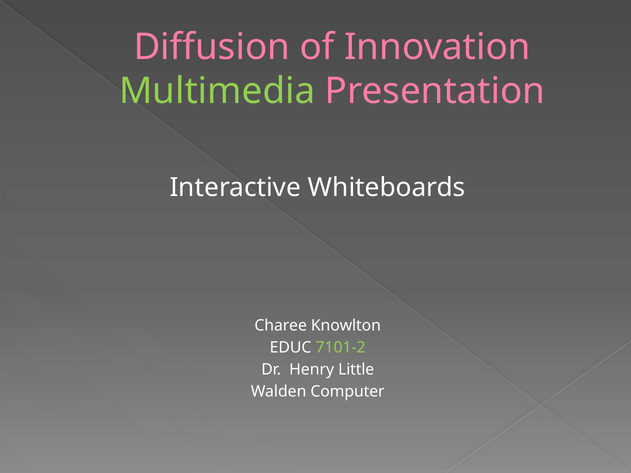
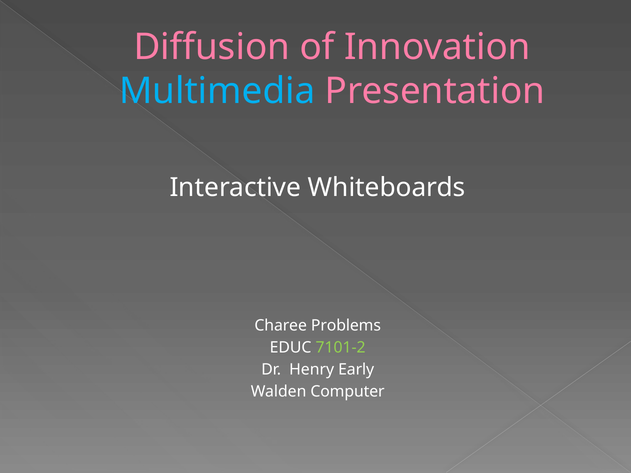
Multimedia colour: light green -> light blue
Knowlton: Knowlton -> Problems
Little: Little -> Early
